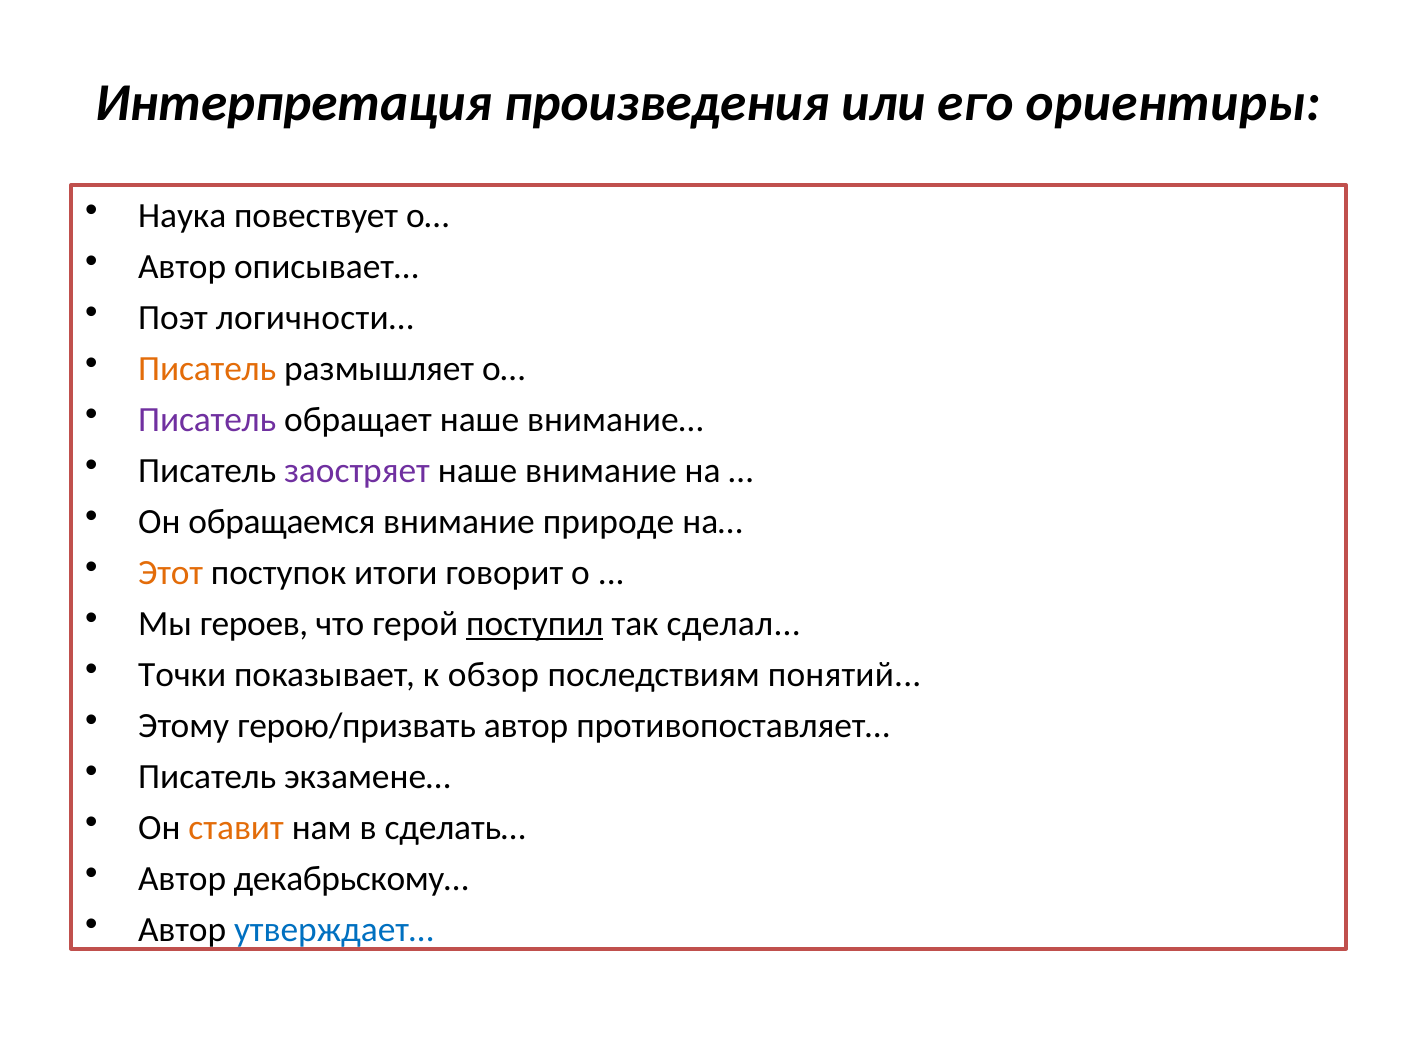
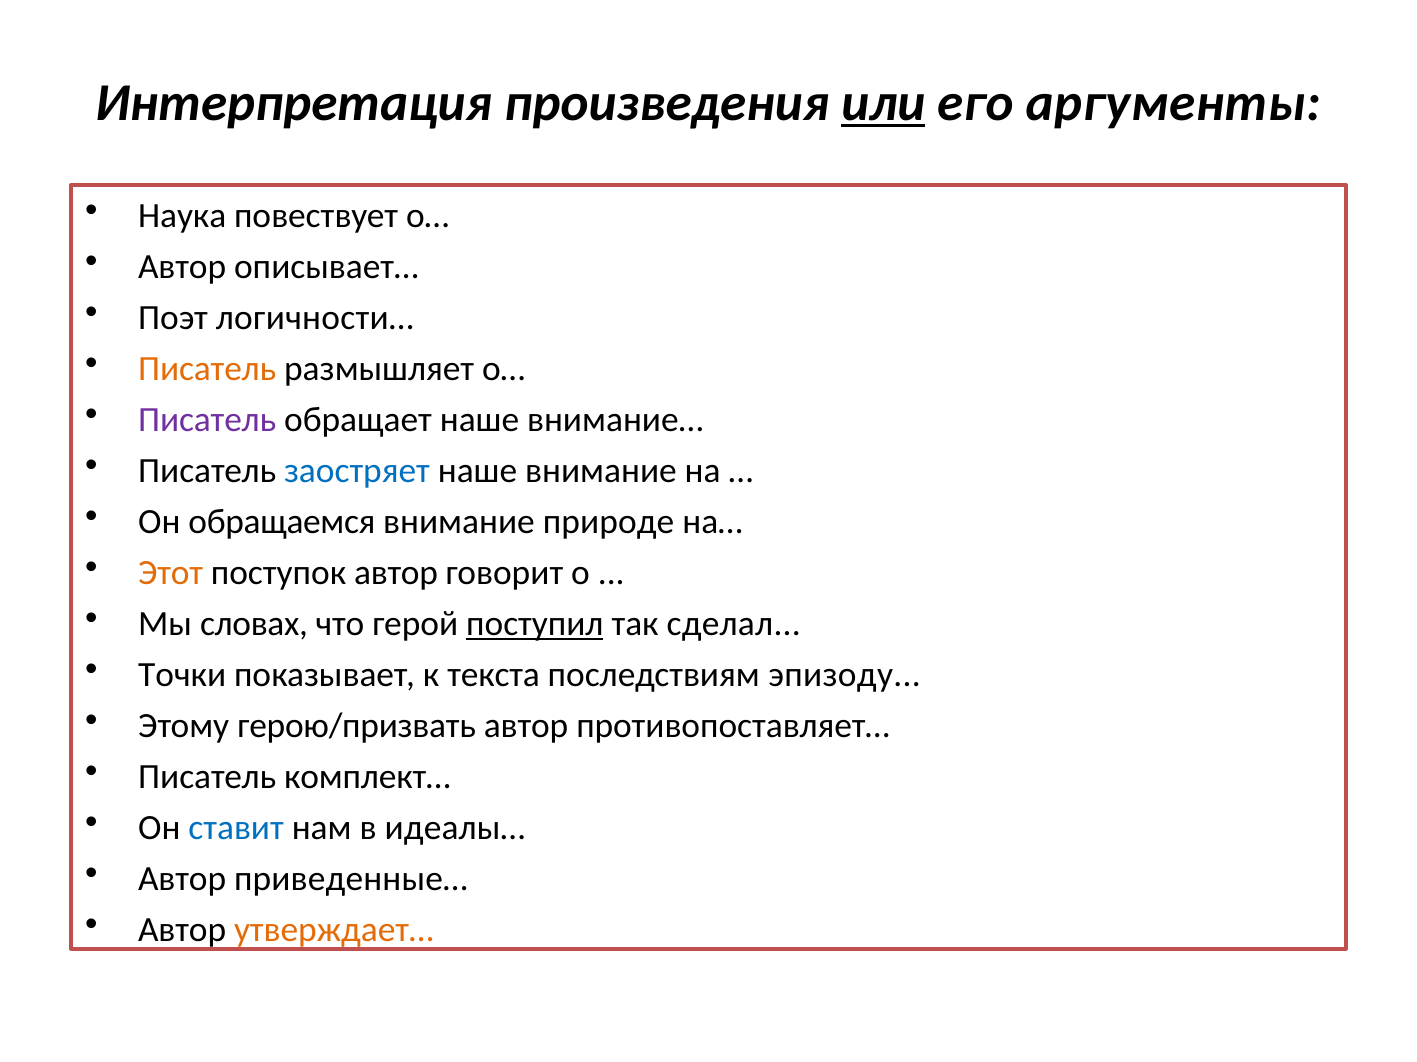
или underline: none -> present
ориентиры: ориентиры -> аргументы
заостряет colour: purple -> blue
поступок итоги: итоги -> автор
героев: героев -> словах
обзор: обзор -> текста
понятий: понятий -> эпизоду
экзамене…: экзамене… -> комплект…
ставит colour: orange -> blue
сделать…: сделать… -> идеалы…
декабрьскому…: декабрьскому… -> приведенные…
утверждает… colour: blue -> orange
